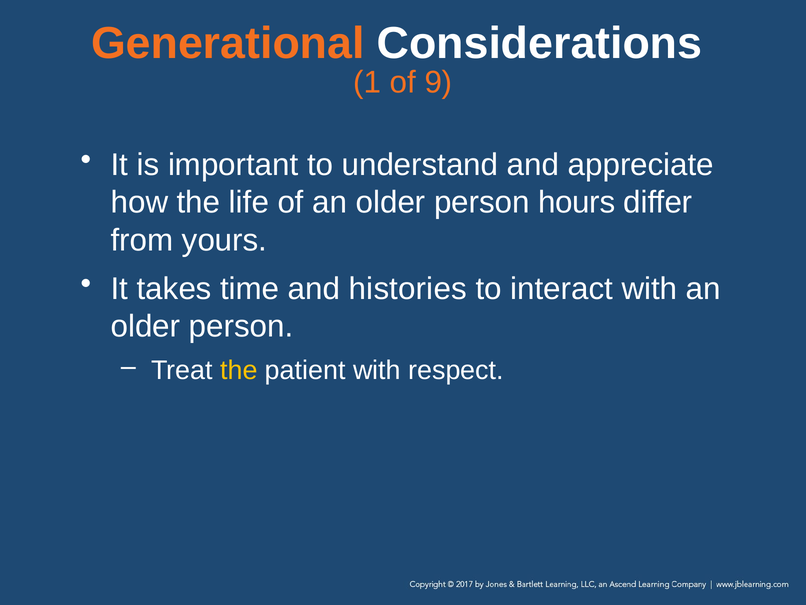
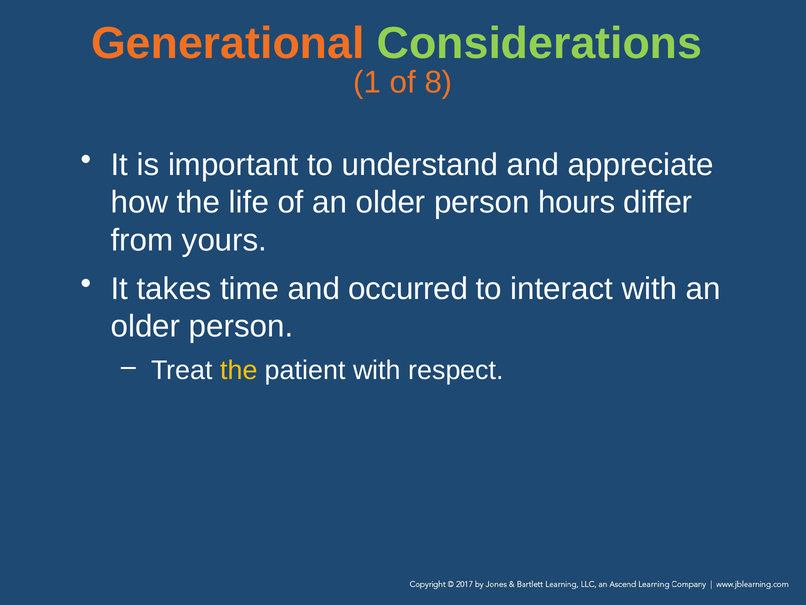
Considerations colour: white -> light green
9: 9 -> 8
histories: histories -> occurred
